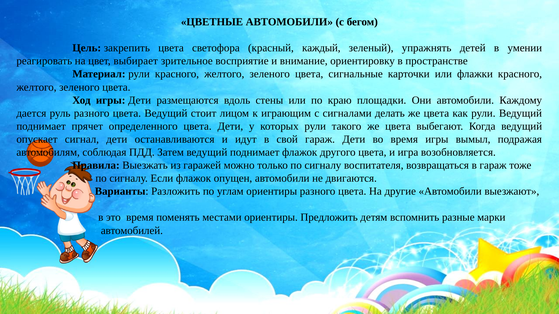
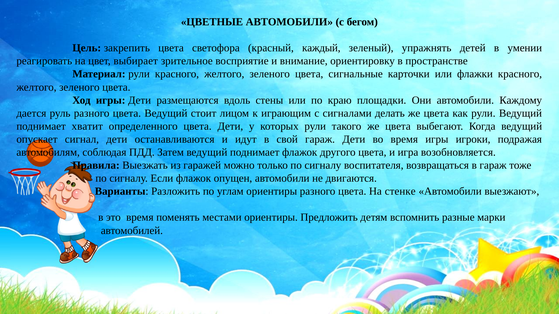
прячет: прячет -> хватит
вымыл: вымыл -> игроки
другие: другие -> стенке
